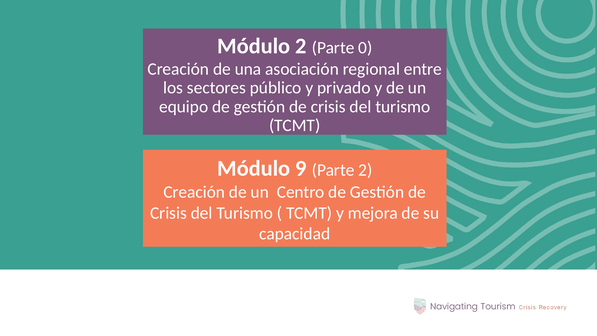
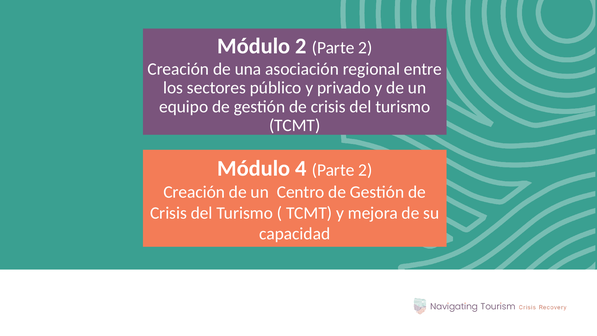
2 Parte 0: 0 -> 2
9: 9 -> 4
